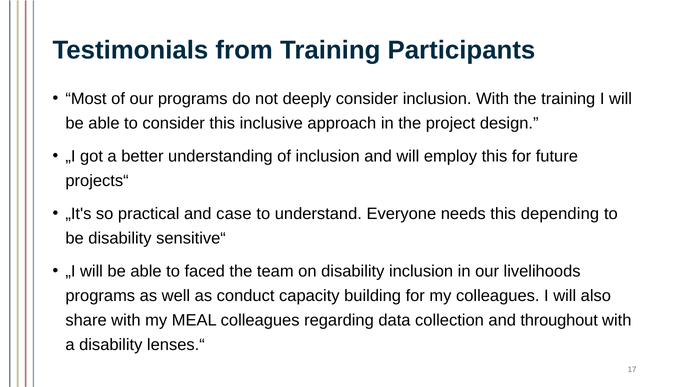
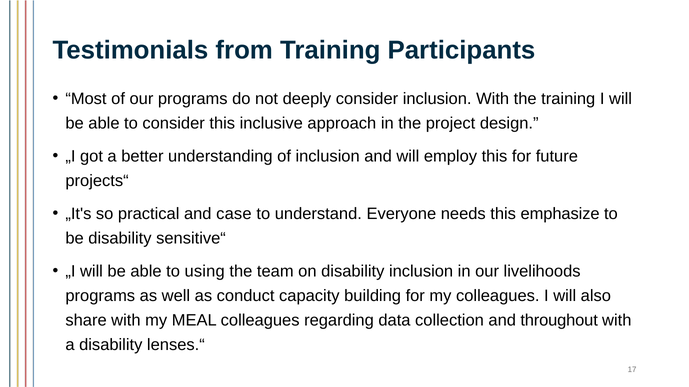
depending: depending -> emphasize
faced: faced -> using
